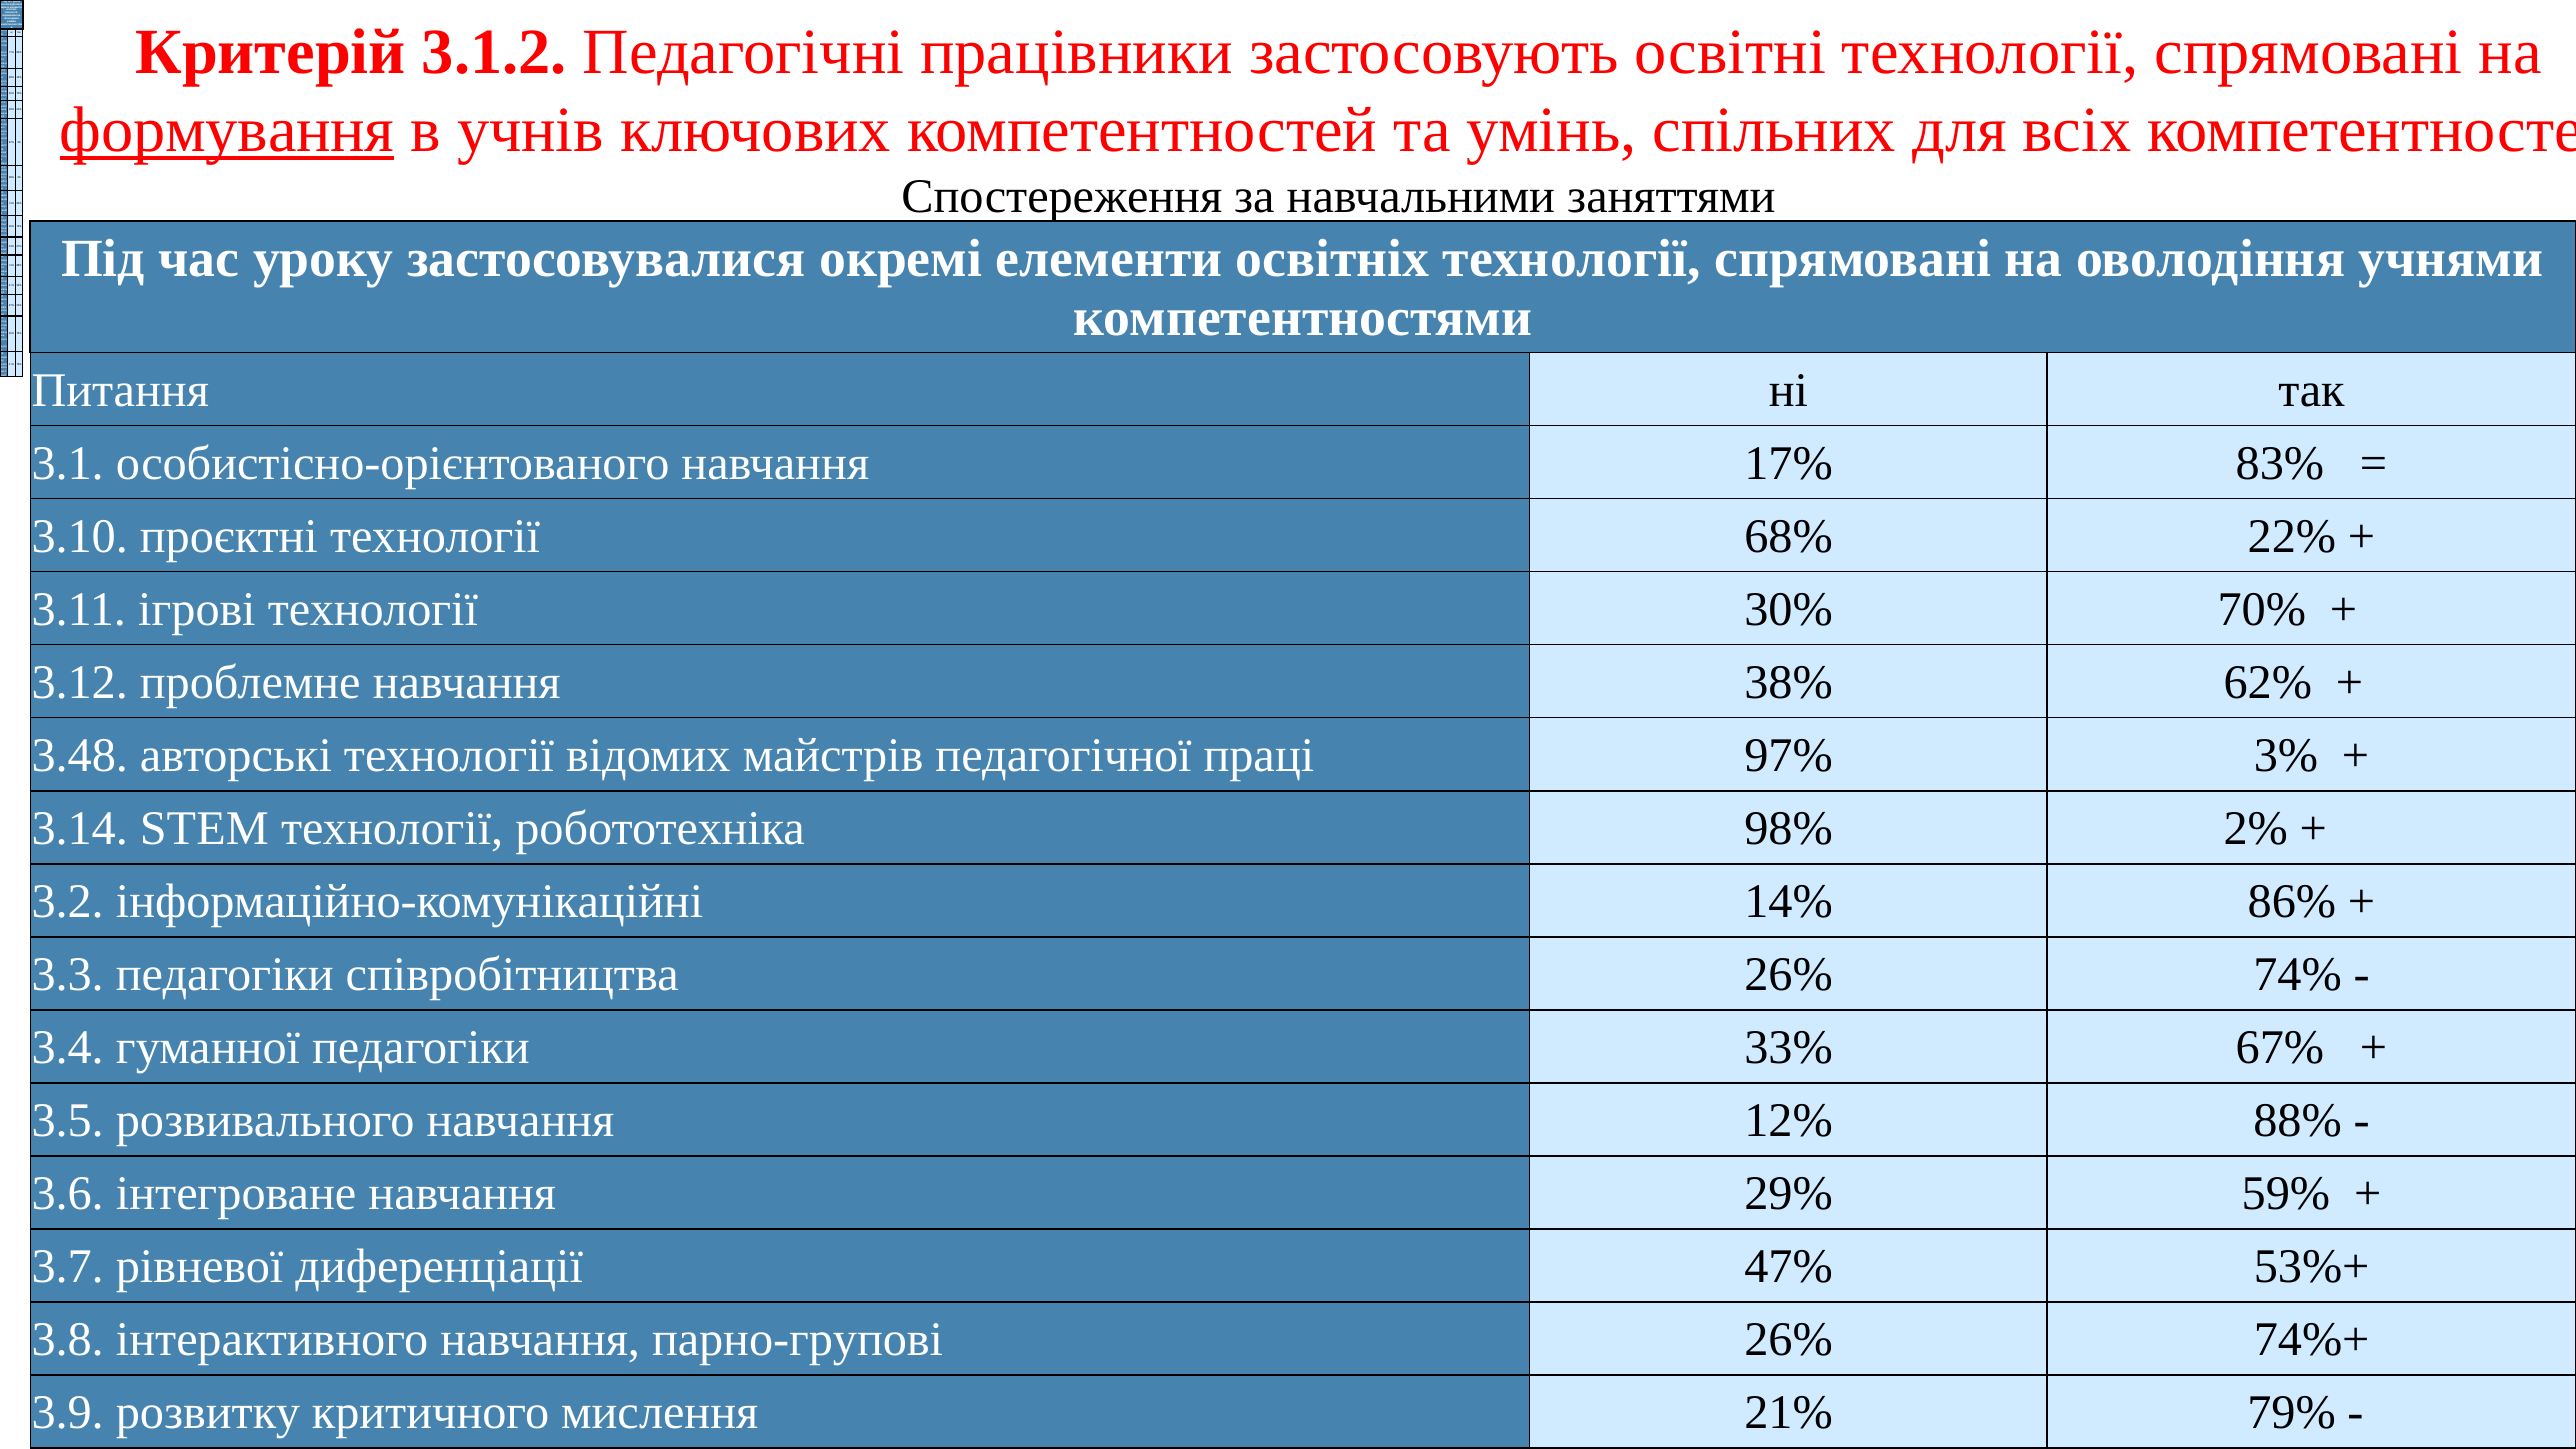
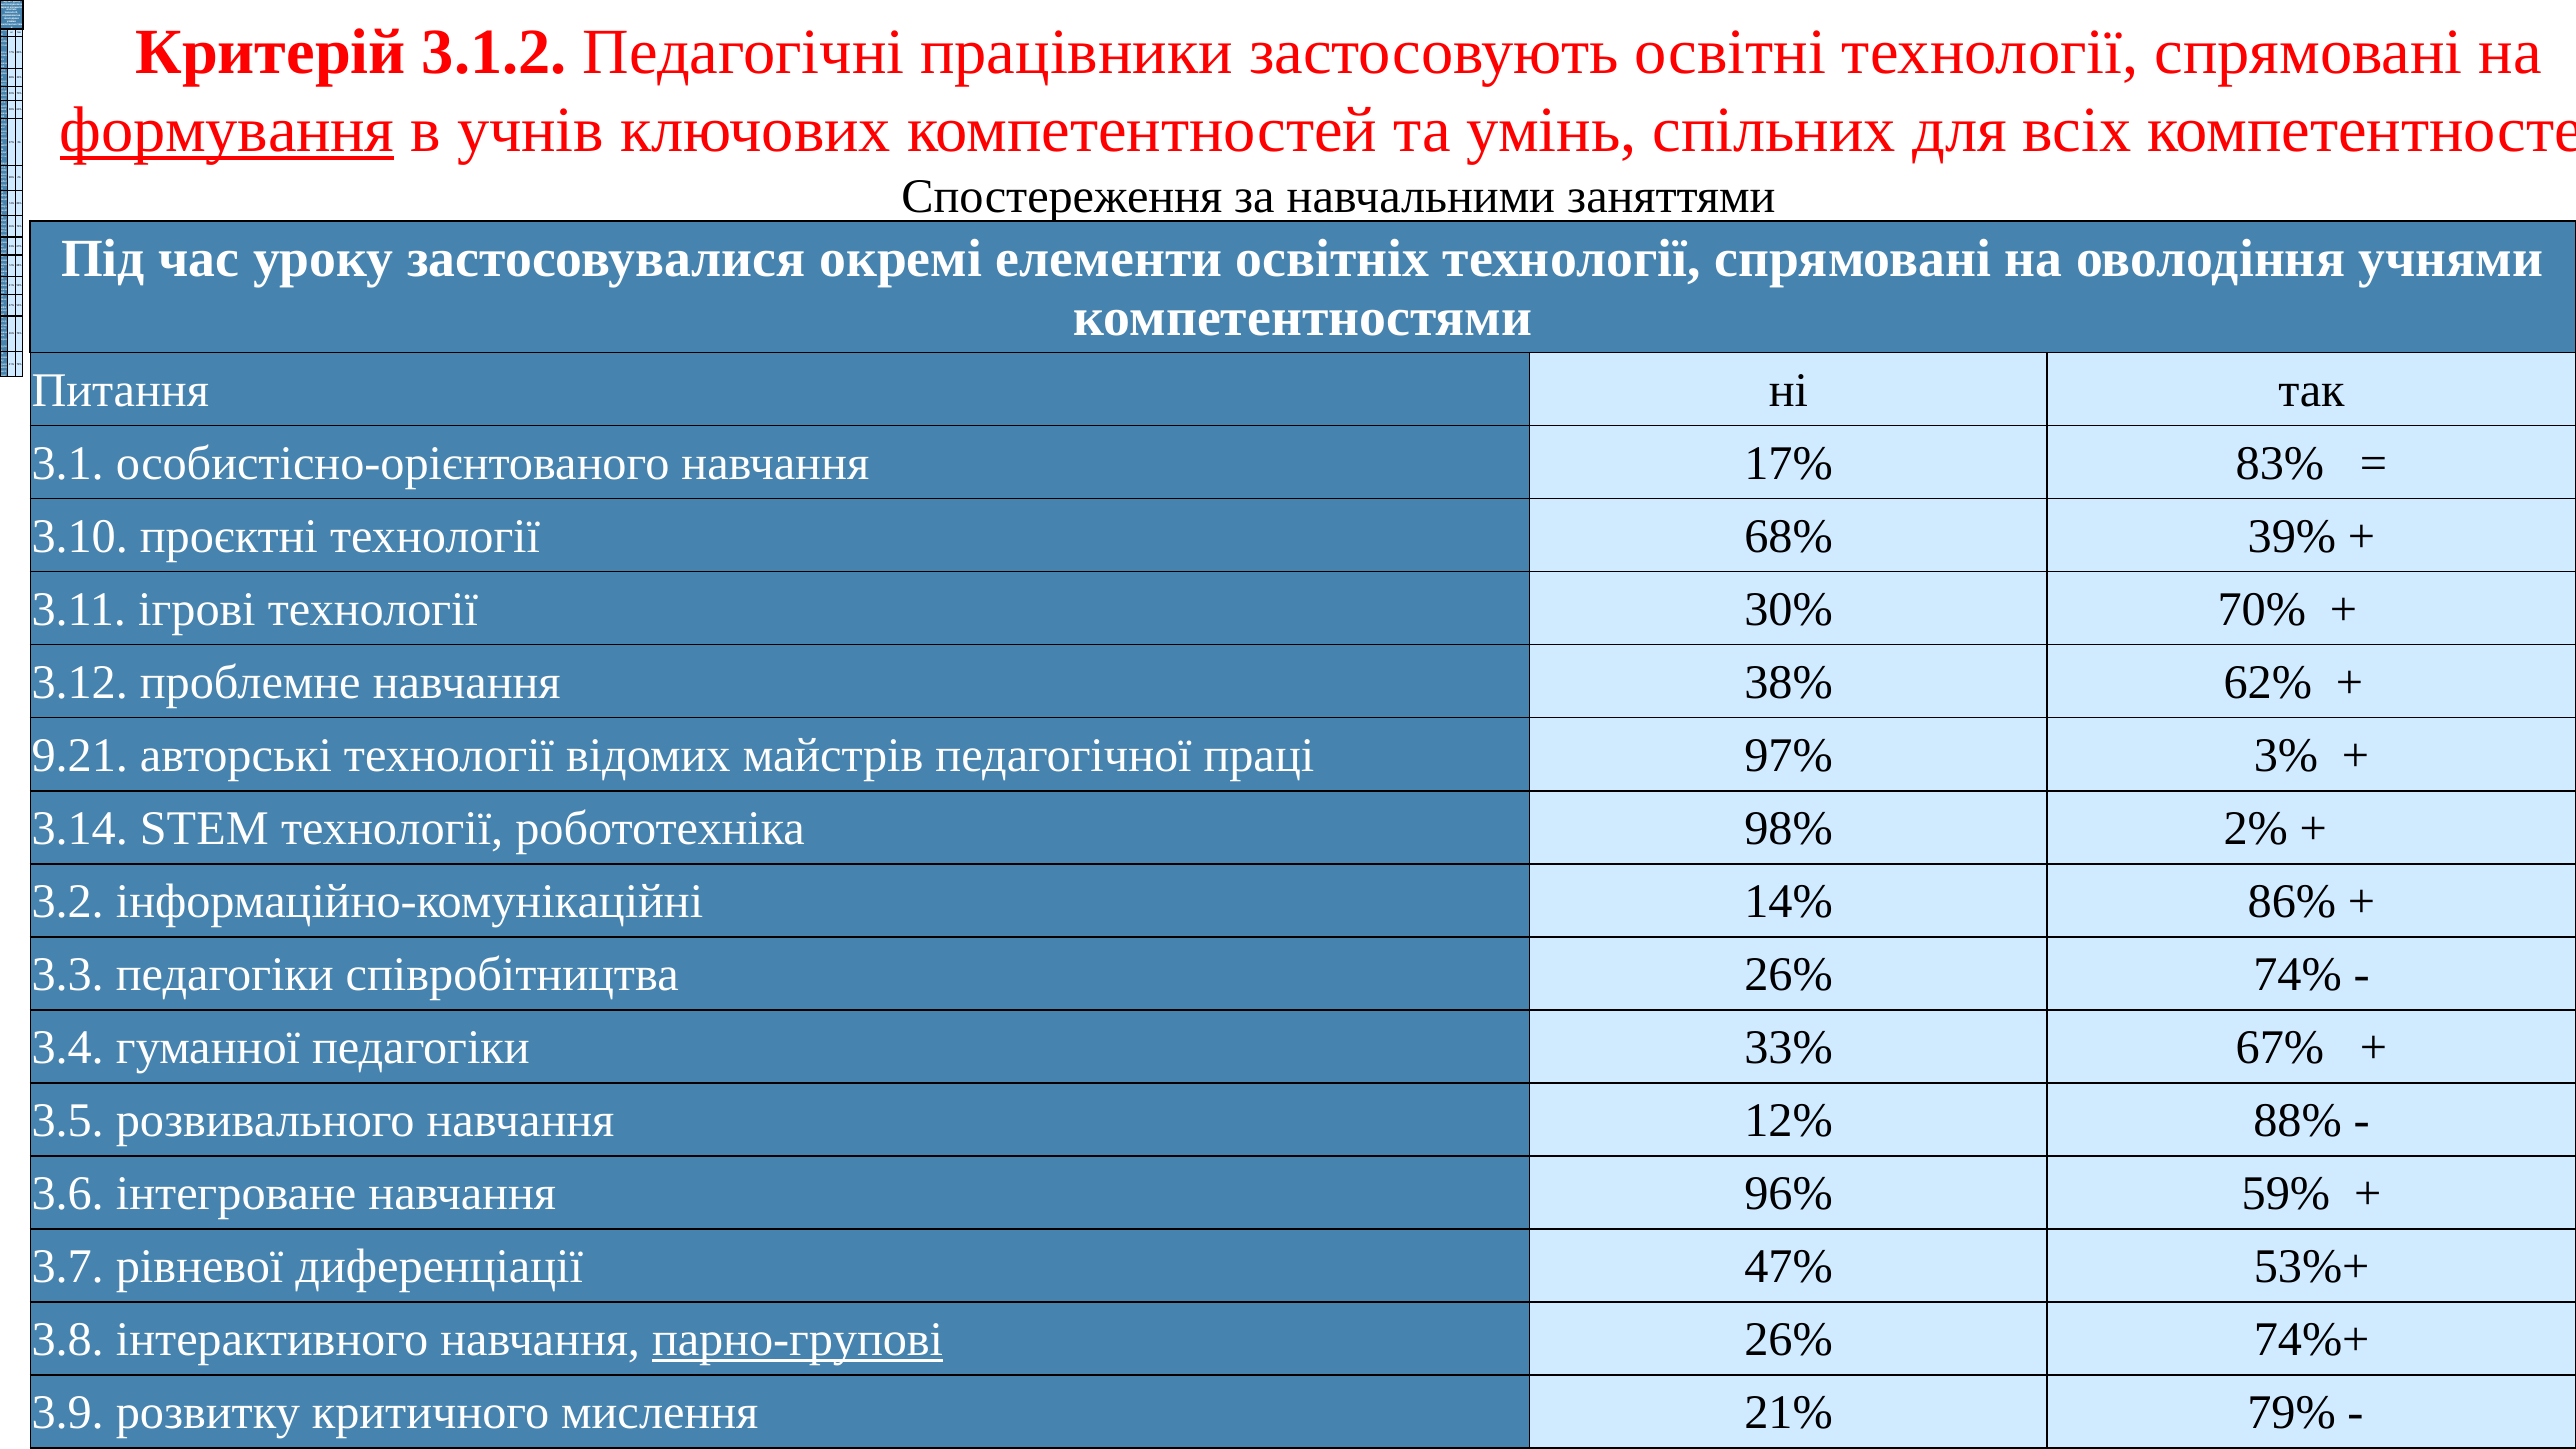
22%: 22% -> 39%
3.48: 3.48 -> 9.21
29%: 29% -> 96%
парно-групові underline: none -> present
